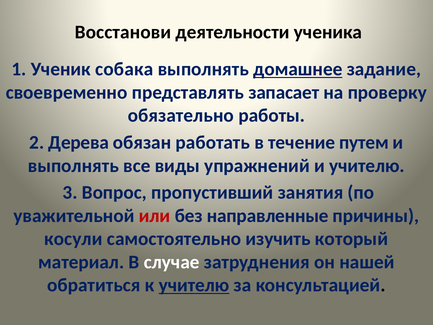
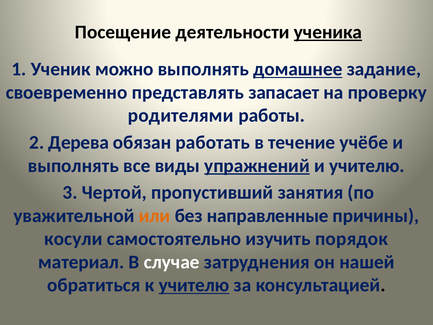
Восстанови: Восстанови -> Посещение
ученика underline: none -> present
собака: собака -> можно
обязательно: обязательно -> родителями
путем: путем -> учёбе
упражнений underline: none -> present
Вопрос: Вопрос -> Чертой
или colour: red -> orange
который: который -> порядок
